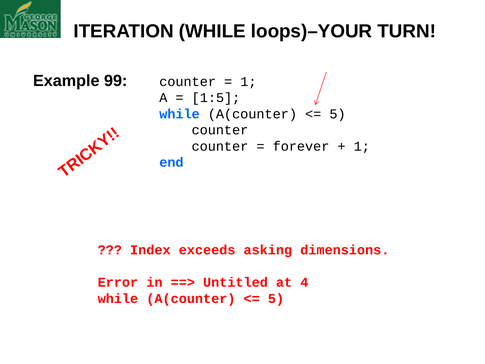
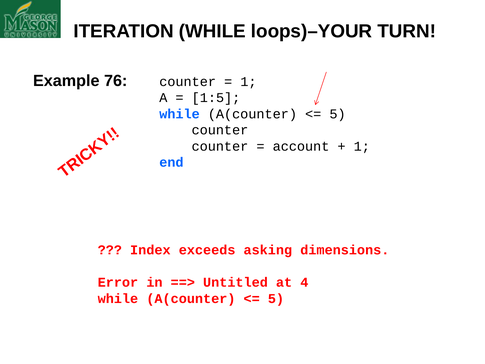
99: 99 -> 76
forever: forever -> account
